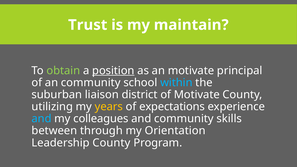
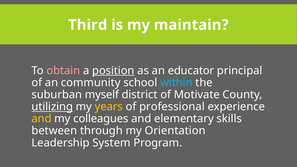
Trust: Trust -> Third
obtain colour: light green -> pink
an motivate: motivate -> educator
liaison: liaison -> myself
utilizing underline: none -> present
expectations: expectations -> professional
and at (42, 119) colour: light blue -> yellow
and community: community -> elementary
Leadership County: County -> System
